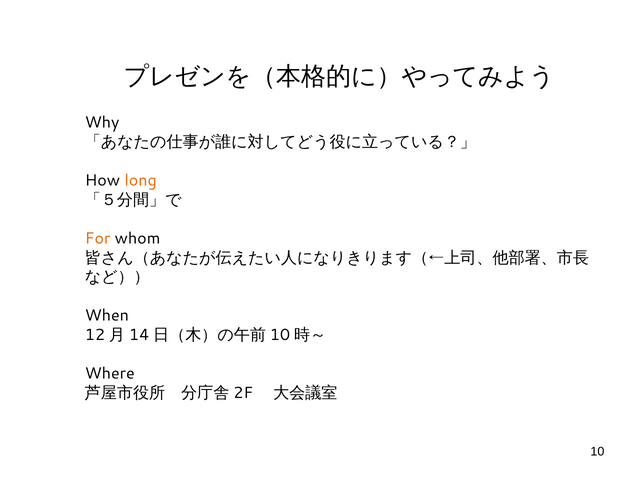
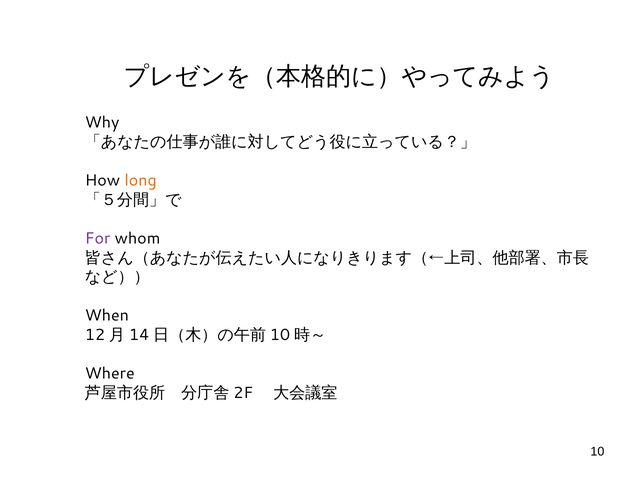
For colour: orange -> purple
